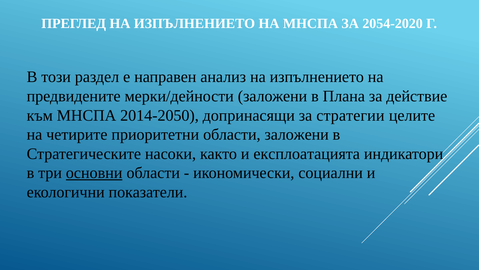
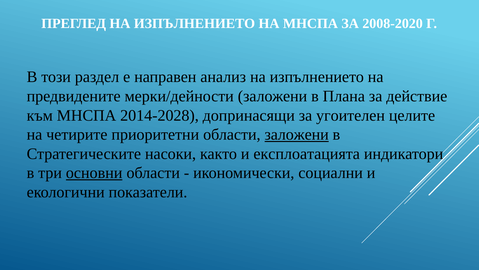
2054-2020: 2054-2020 -> 2008-2020
2014-2050: 2014-2050 -> 2014-2028
стратегии: стратегии -> угоителен
заложени at (297, 134) underline: none -> present
